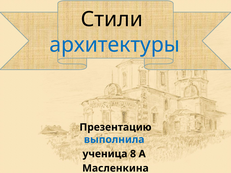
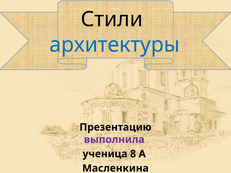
выполнила colour: blue -> purple
